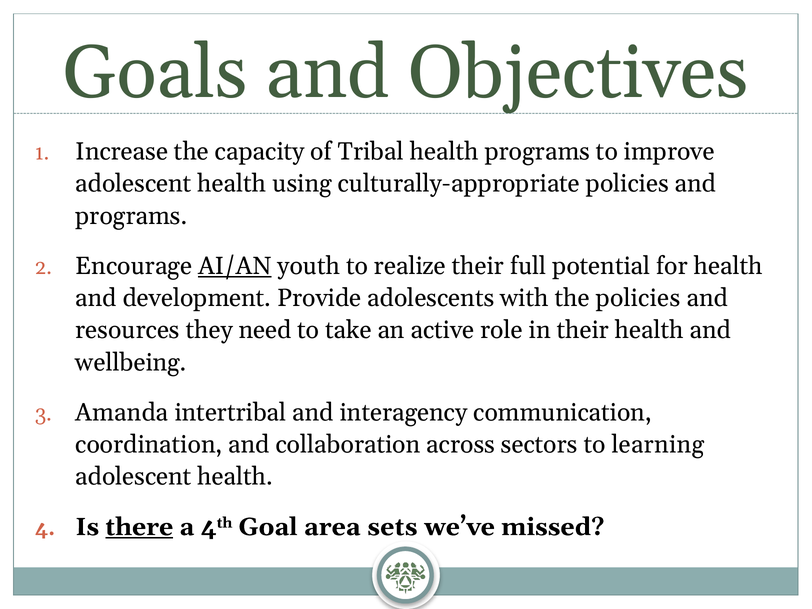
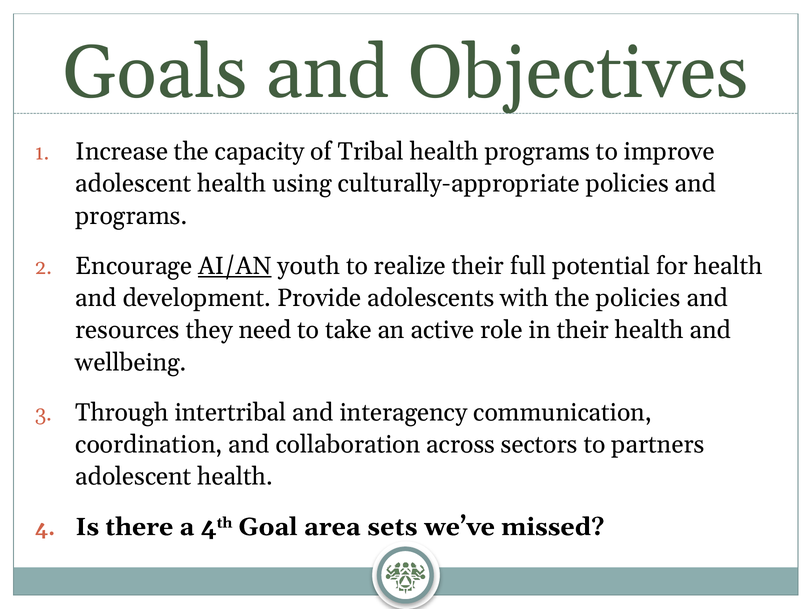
Amanda: Amanda -> Through
learning: learning -> partners
there underline: present -> none
